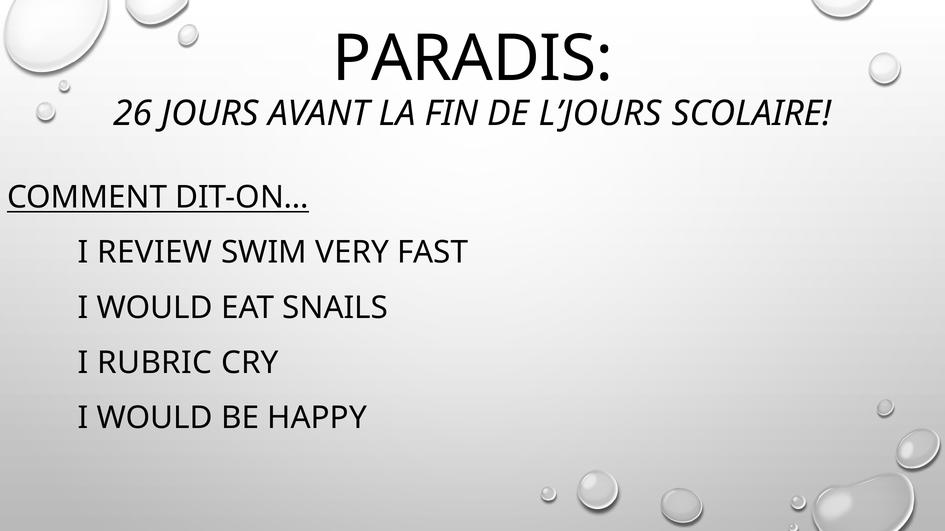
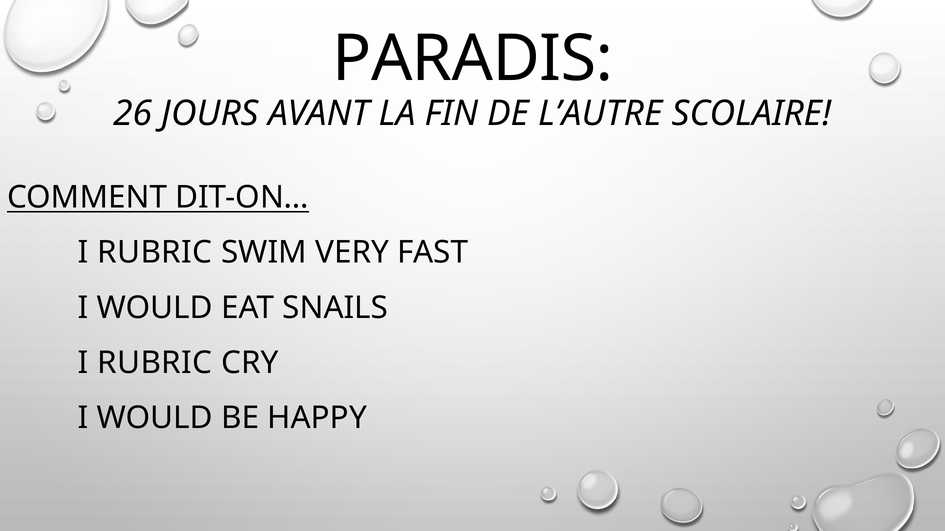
L’JOURS: L’JOURS -> L’AUTRE
REVIEW at (155, 253): REVIEW -> RUBRIC
